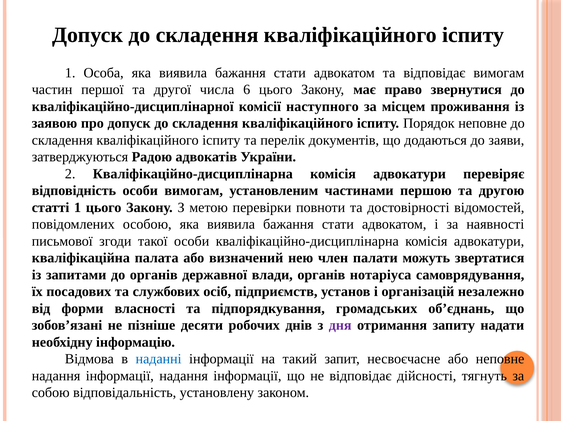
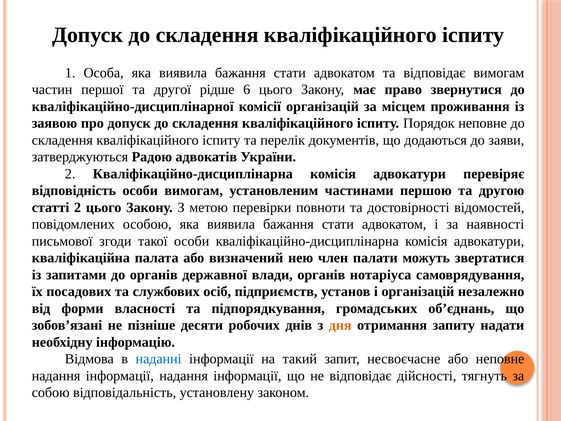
числа: числа -> рідше
комісії наступного: наступного -> організацій
статті 1: 1 -> 2
дня colour: purple -> orange
